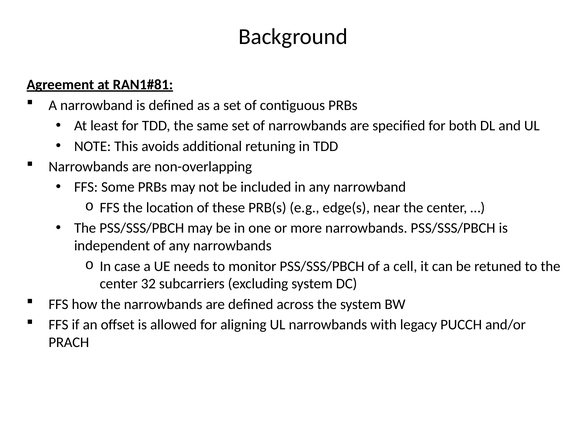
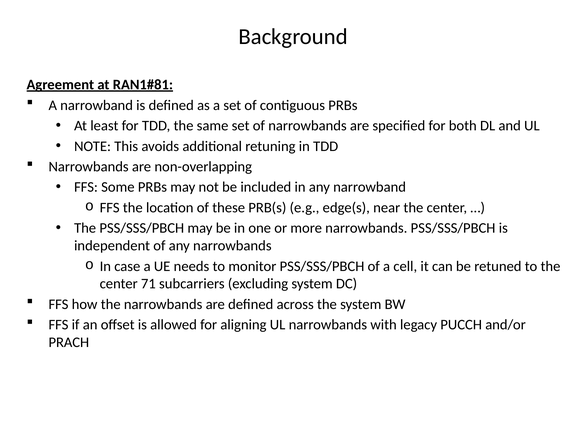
32: 32 -> 71
